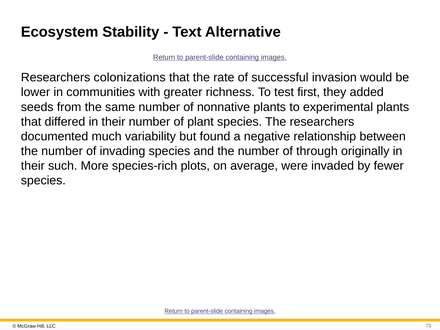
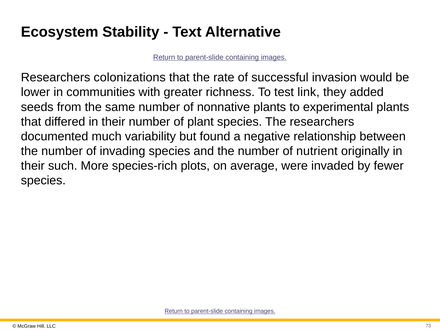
first: first -> link
through: through -> nutrient
